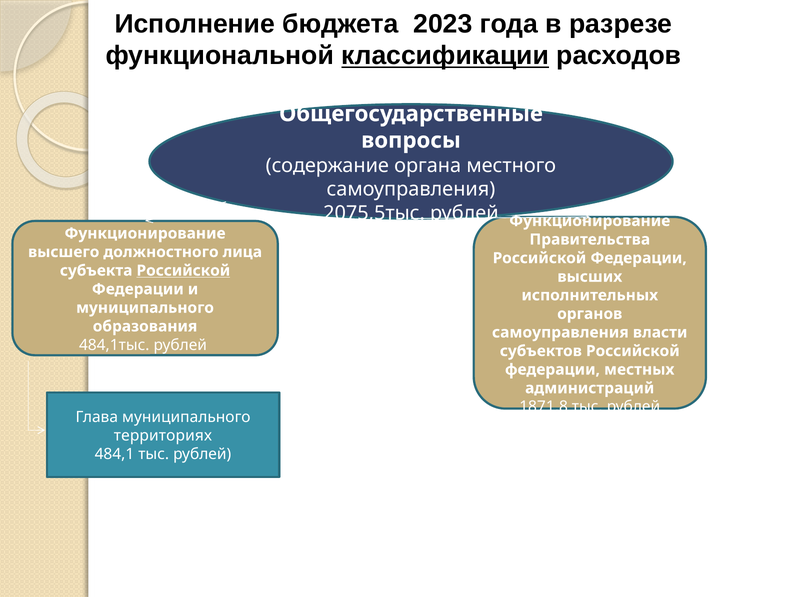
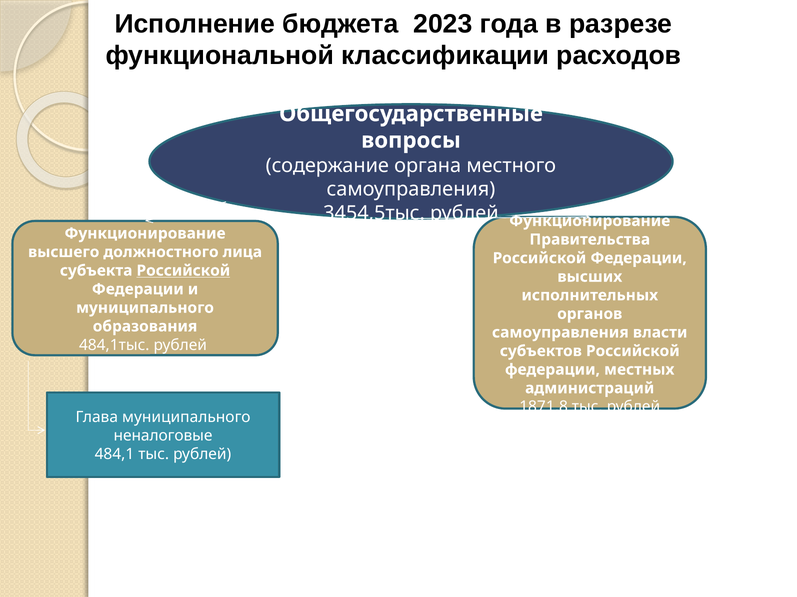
классификации underline: present -> none
2075,5тыс: 2075,5тыс -> 3454,5тыс
территориях: территориях -> неналоговые
